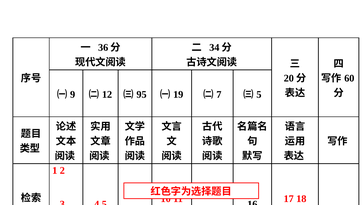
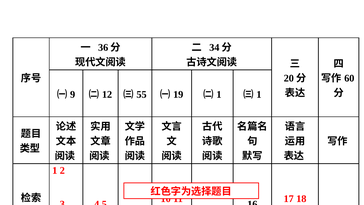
95: 95 -> 55
7 at (219, 94): 7 -> 1
5 at (259, 94): 5 -> 1
